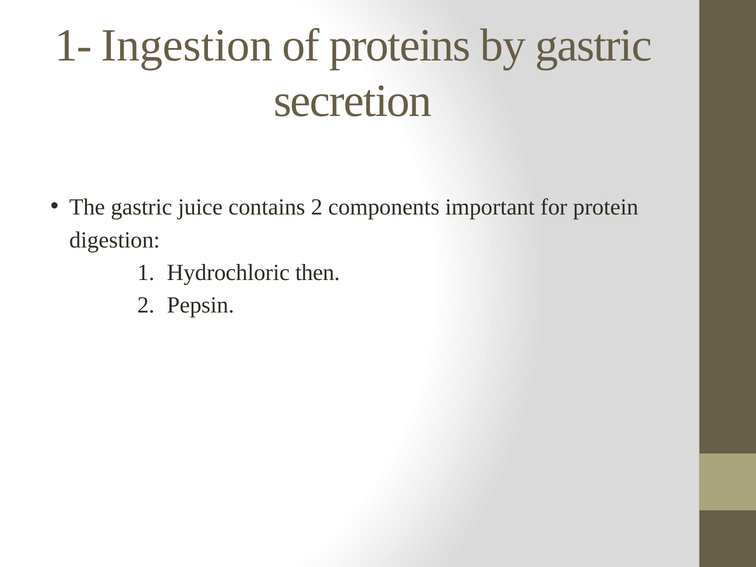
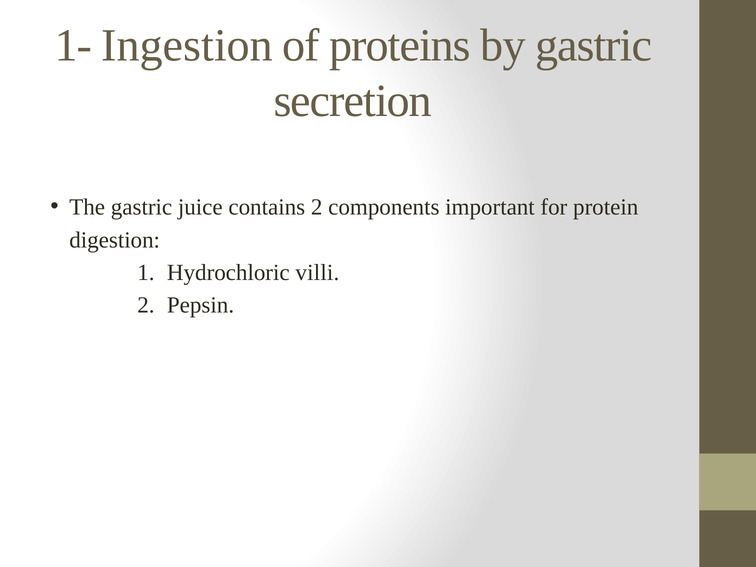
then: then -> villi
